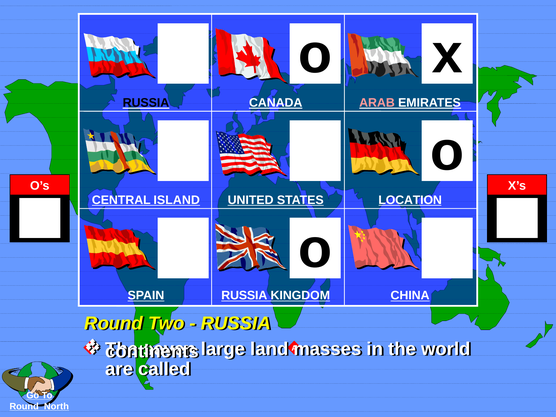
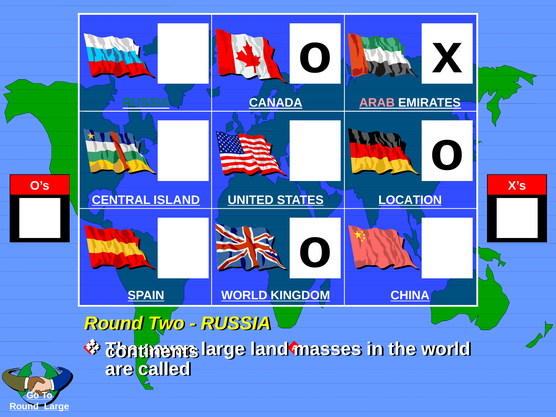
RUSSIA at (146, 103) colour: black -> green
SPAIN RUSSIA: RUSSIA -> WORLD
Round North: North -> Large
